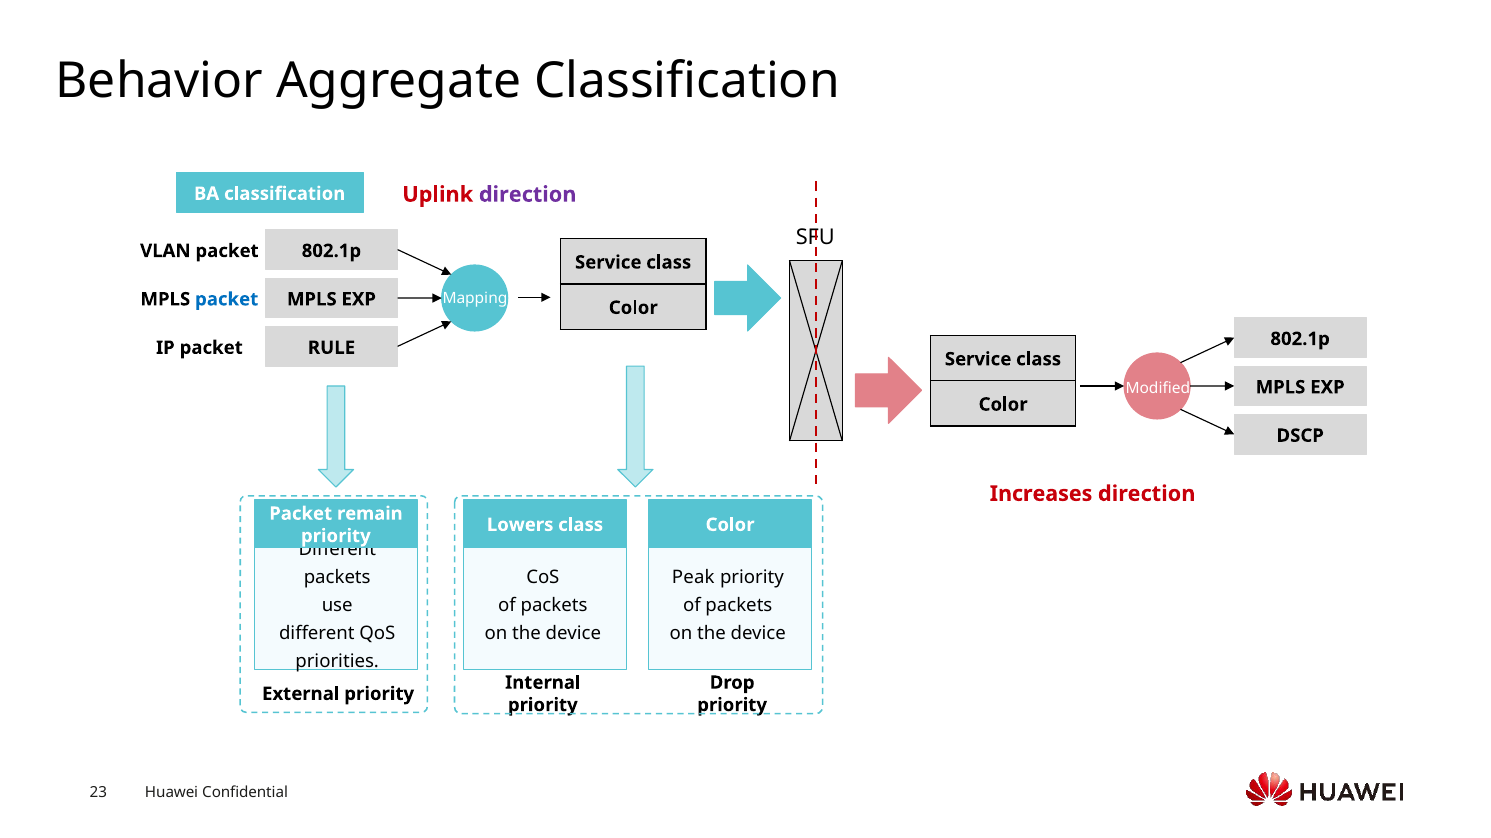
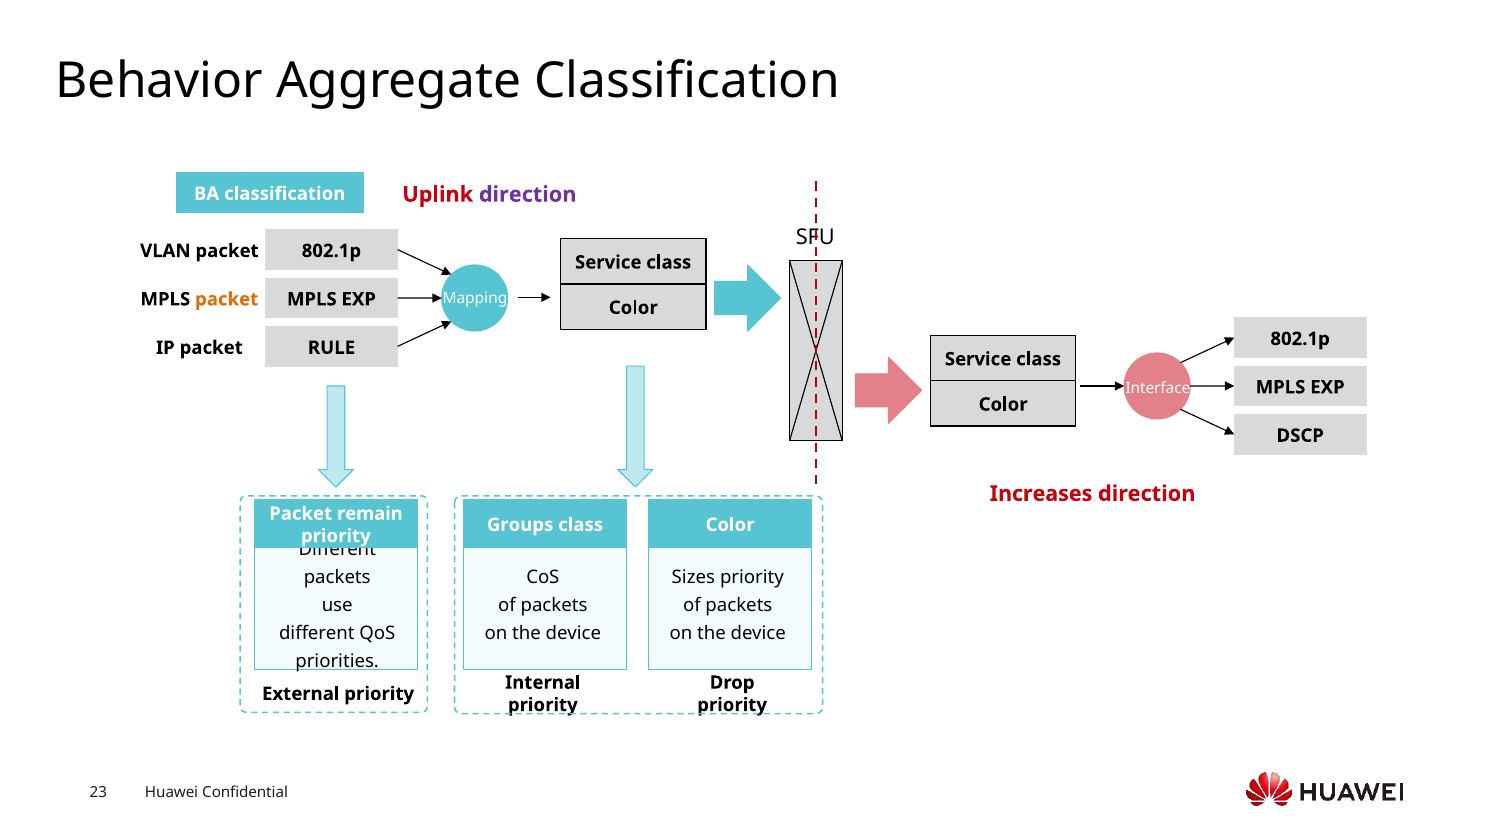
packet at (227, 300) colour: blue -> orange
Modified: Modified -> Interface
Lowers: Lowers -> Groups
Peak: Peak -> Sizes
